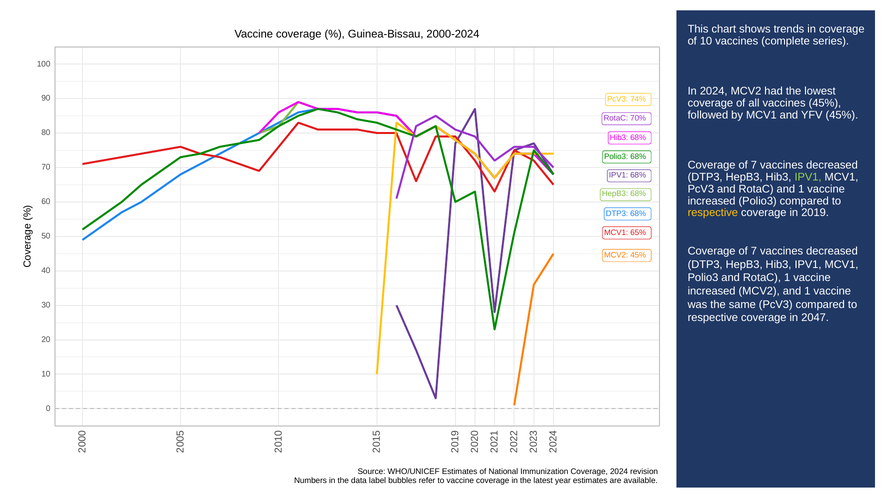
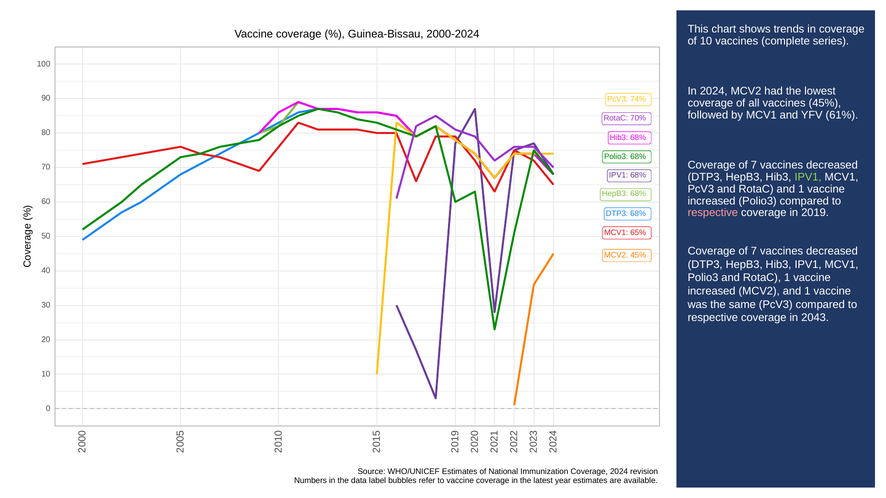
YFV 45%: 45% -> 61%
respective at (713, 213) colour: yellow -> pink
2047: 2047 -> 2043
